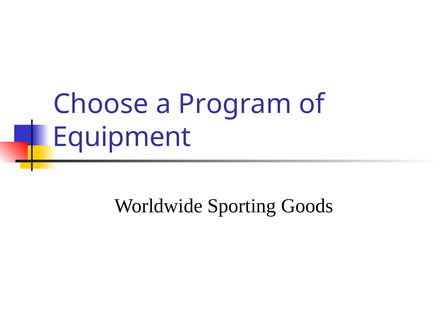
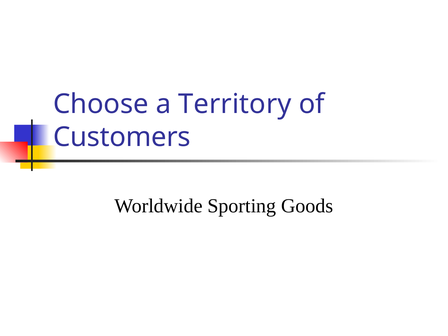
Program: Program -> Territory
Equipment: Equipment -> Customers
